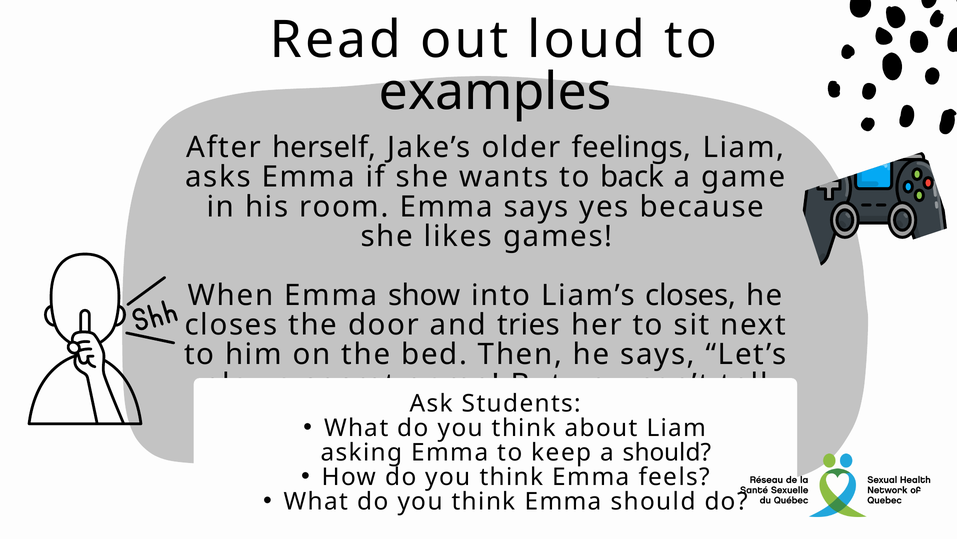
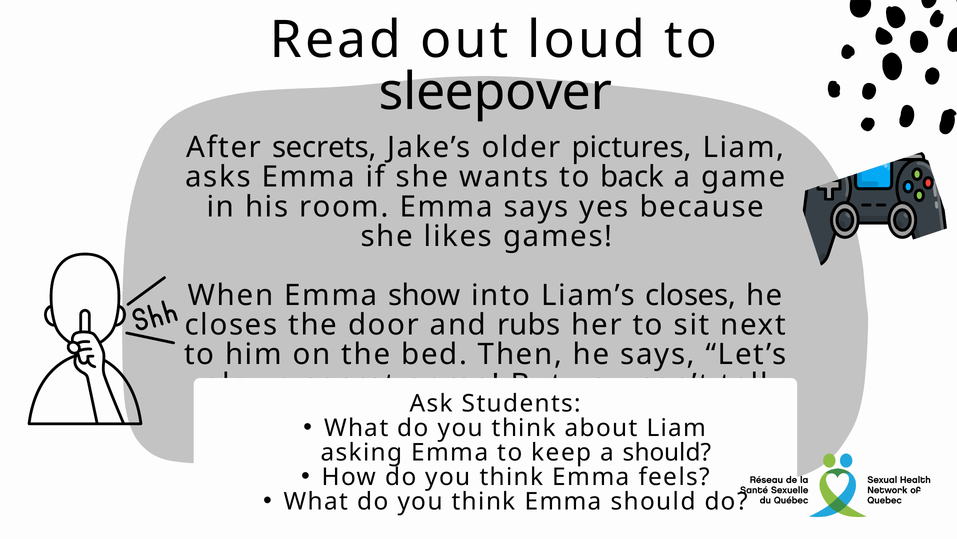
examples: examples -> sleepover
herself: herself -> secrets
feelings: feelings -> pictures
tries: tries -> rubs
